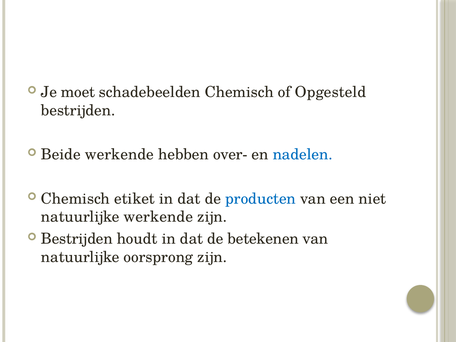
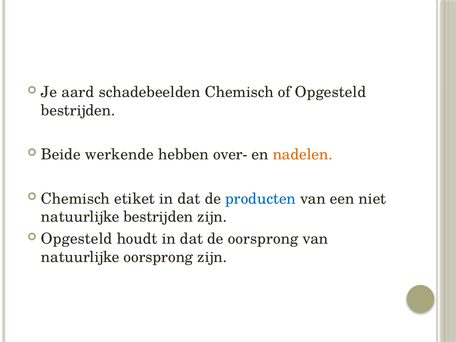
moet: moet -> aard
nadelen colour: blue -> orange
natuurlijke werkende: werkende -> bestrijden
Bestrijden at (77, 239): Bestrijden -> Opgesteld
de betekenen: betekenen -> oorsprong
